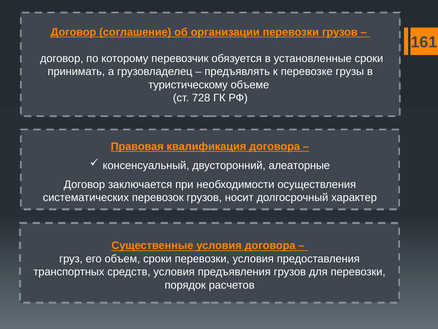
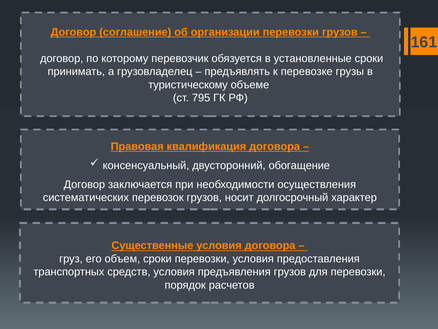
728: 728 -> 795
алеаторные: алеаторные -> обогащение
